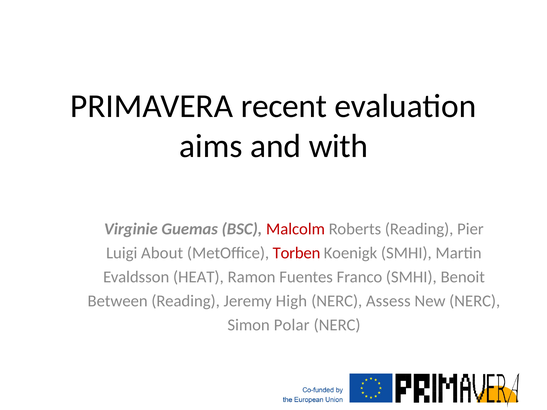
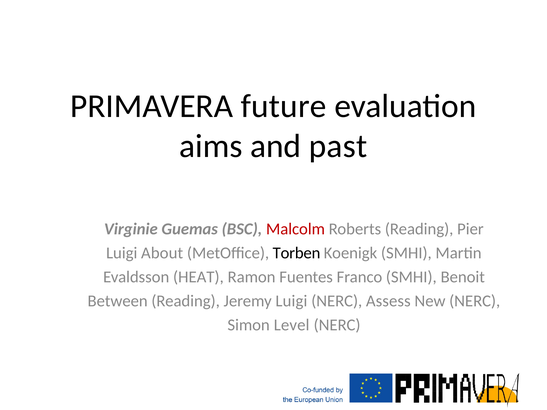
recent: recent -> future
with: with -> past
Torben colour: red -> black
Jeremy High: High -> Luigi
Polar: Polar -> Level
